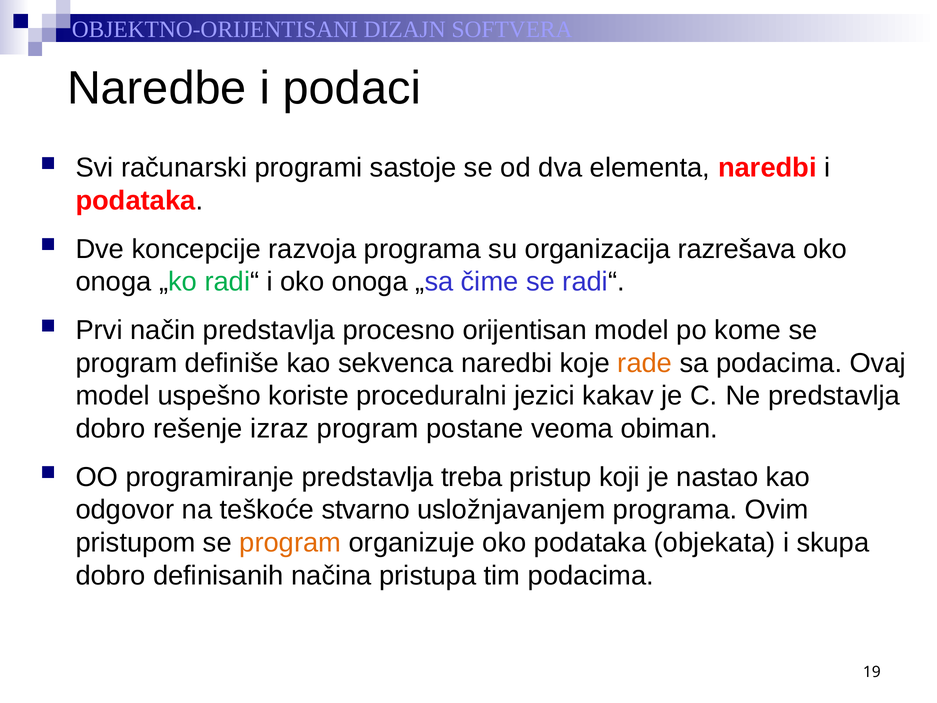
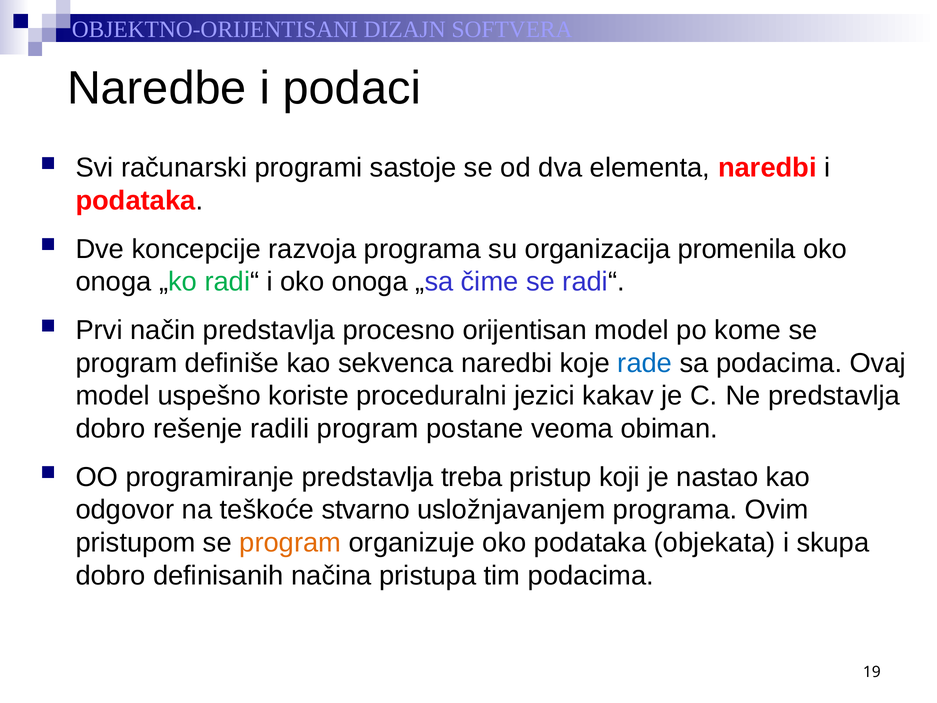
razrešava: razrešava -> promenila
rade colour: orange -> blue
izraz: izraz -> radili
